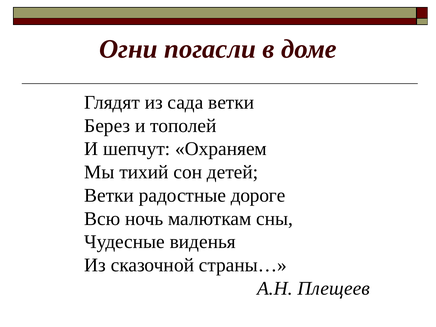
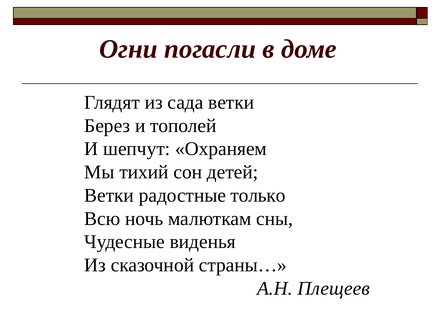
дороге: дороге -> только
